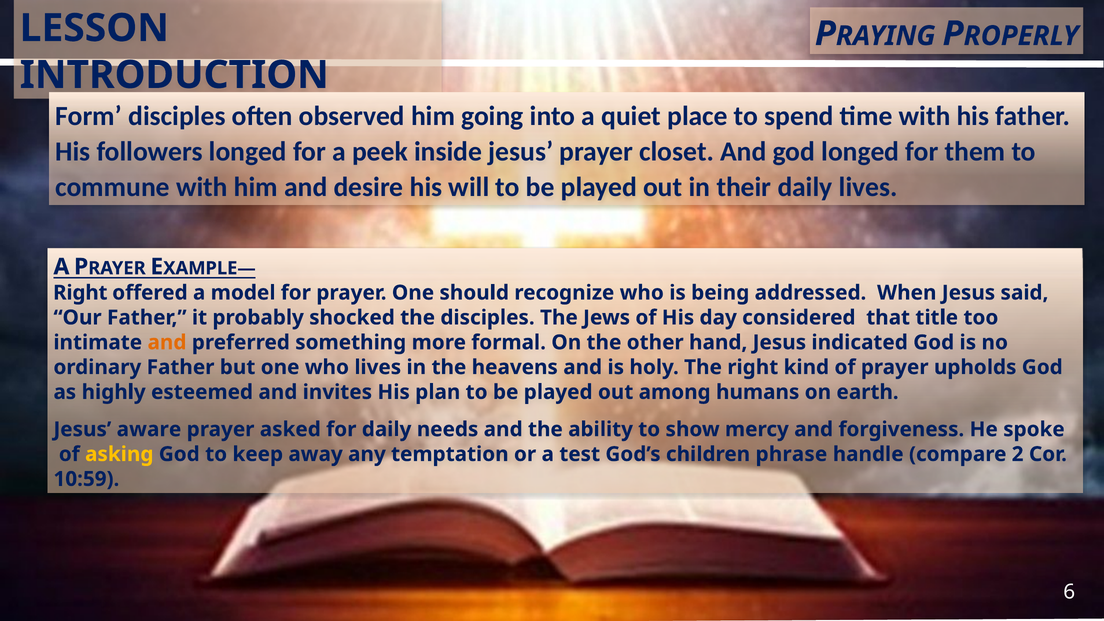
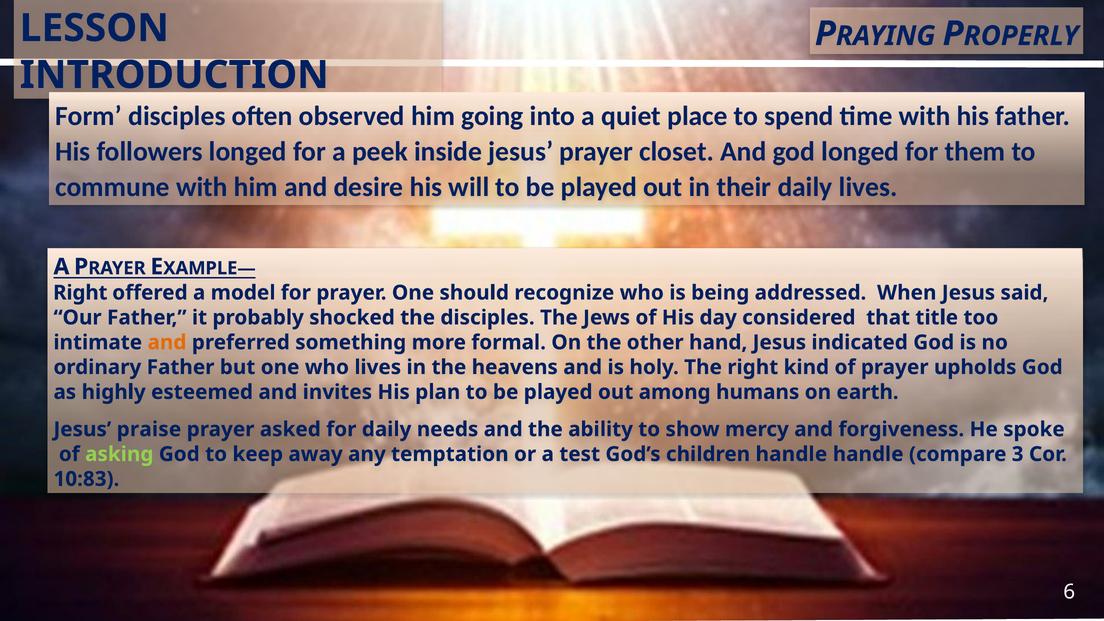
aware: aware -> praise
asking colour: yellow -> light green
children phrase: phrase -> handle
2: 2 -> 3
10:59: 10:59 -> 10:83
